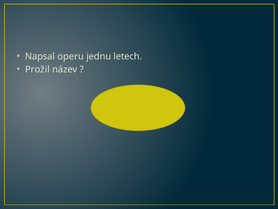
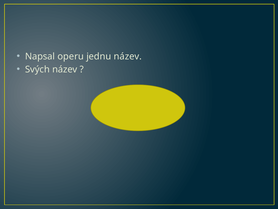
jednu letech: letech -> název
Prožil: Prožil -> Svých
